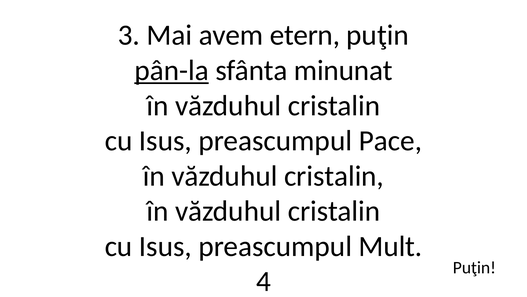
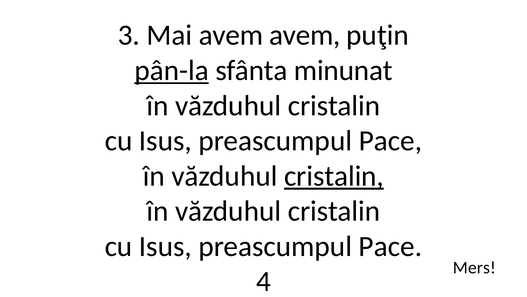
avem etern: etern -> avem
cristalin at (334, 176) underline: none -> present
Mult at (390, 246): Mult -> Pace
Puţin at (474, 267): Puţin -> Mers
